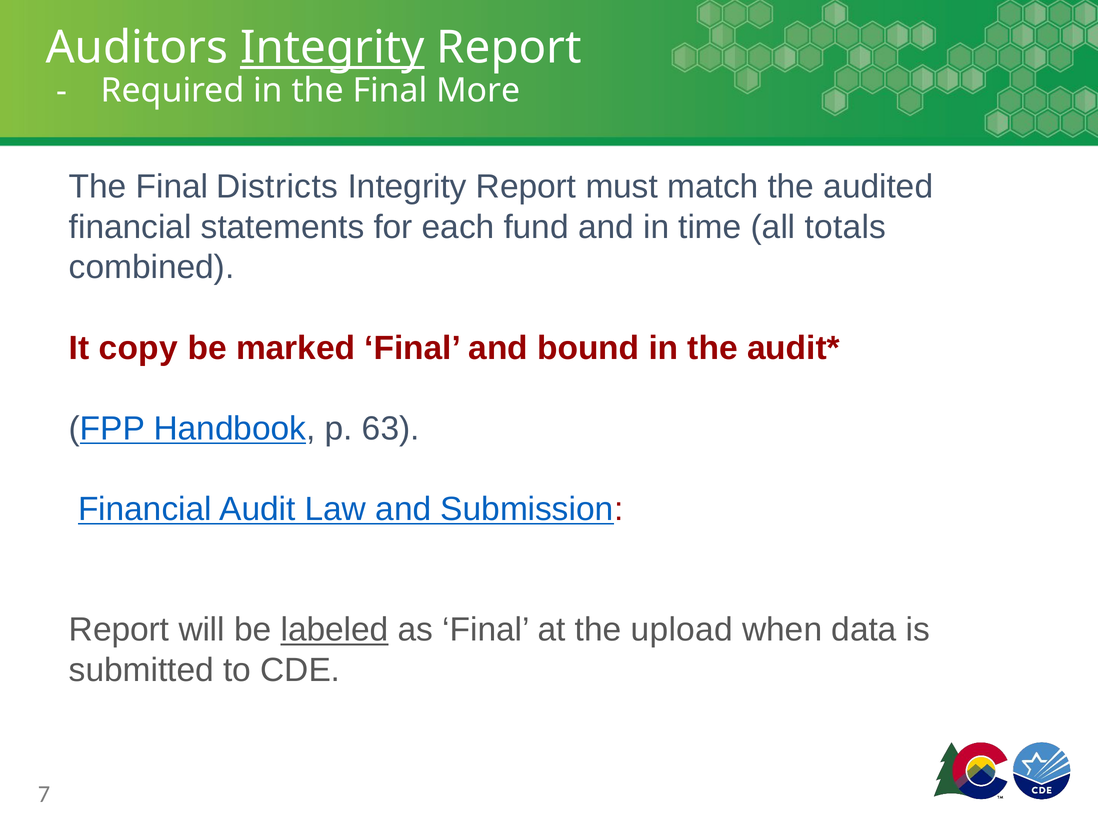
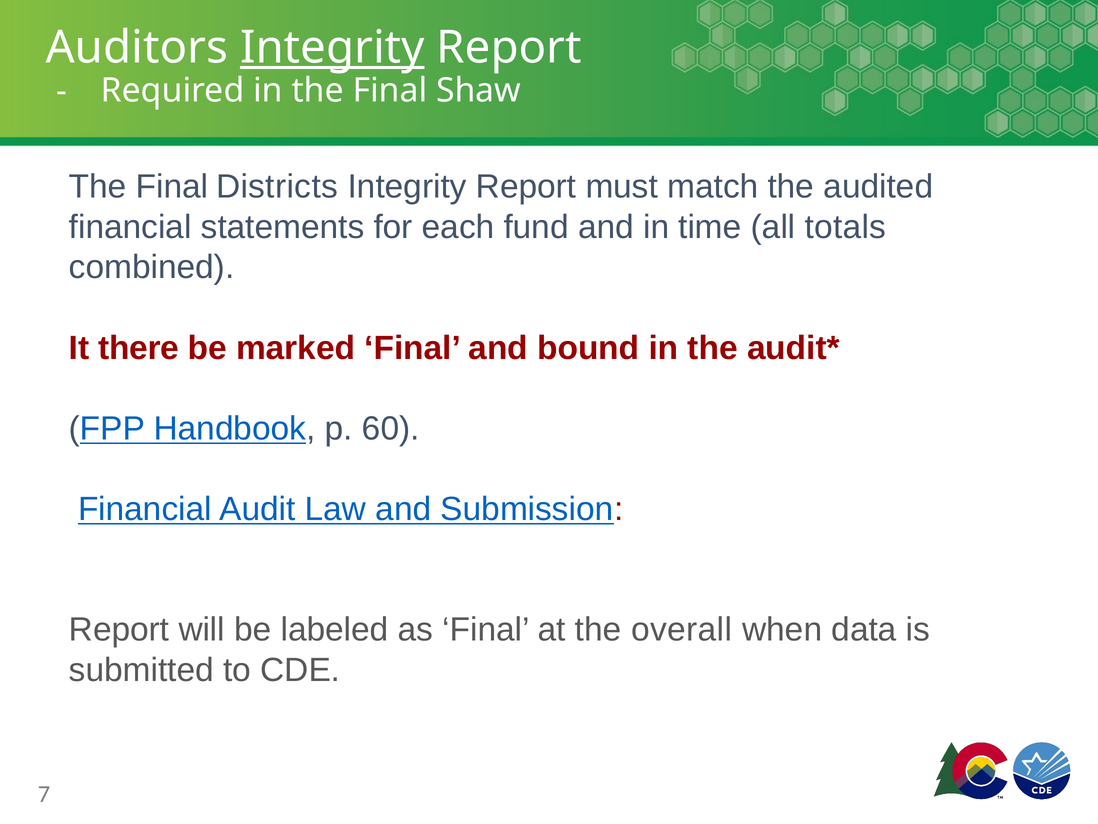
More: More -> Shaw
copy: copy -> there
63: 63 -> 60
labeled underline: present -> none
upload: upload -> overall
